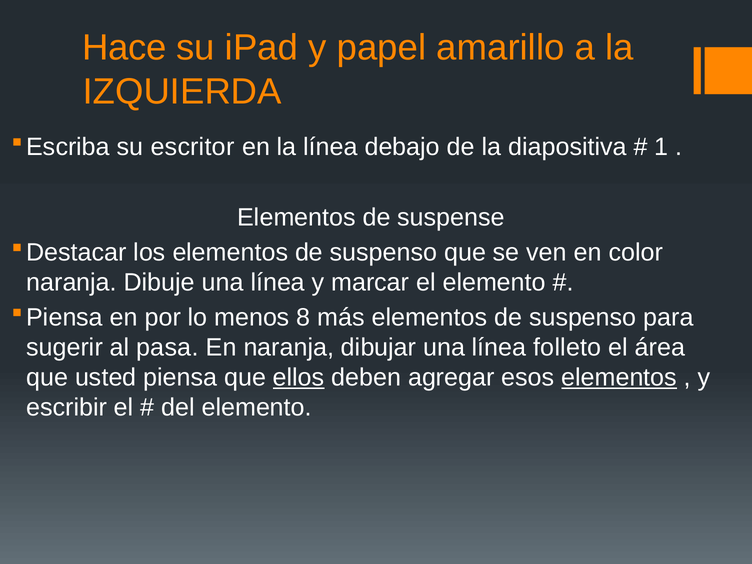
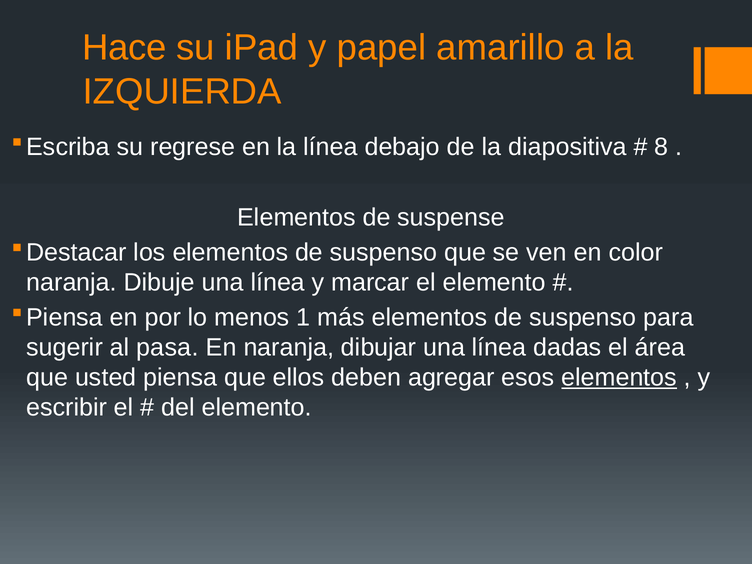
escritor: escritor -> regrese
1: 1 -> 8
8: 8 -> 1
folleto: folleto -> dadas
ellos underline: present -> none
